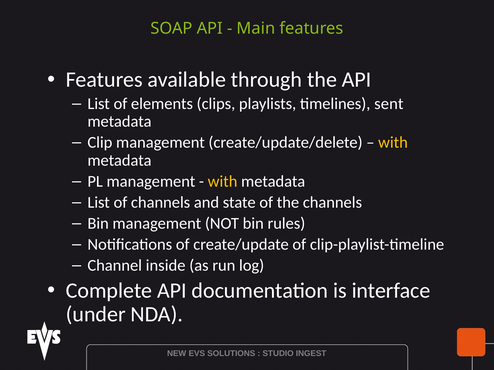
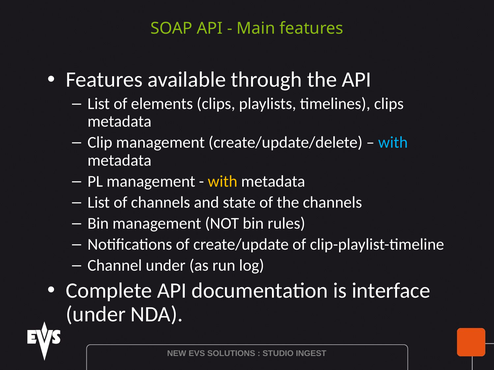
timelines sent: sent -> clips
with at (393, 143) colour: yellow -> light blue
Channel inside: inside -> under
